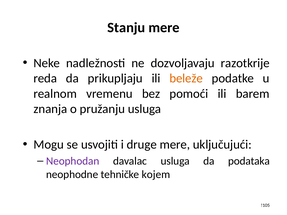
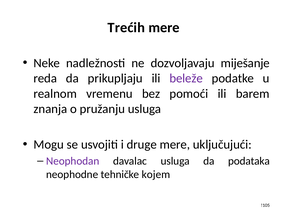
Stanju: Stanju -> Trećih
razotkrije: razotkrije -> miješanje
beleže colour: orange -> purple
